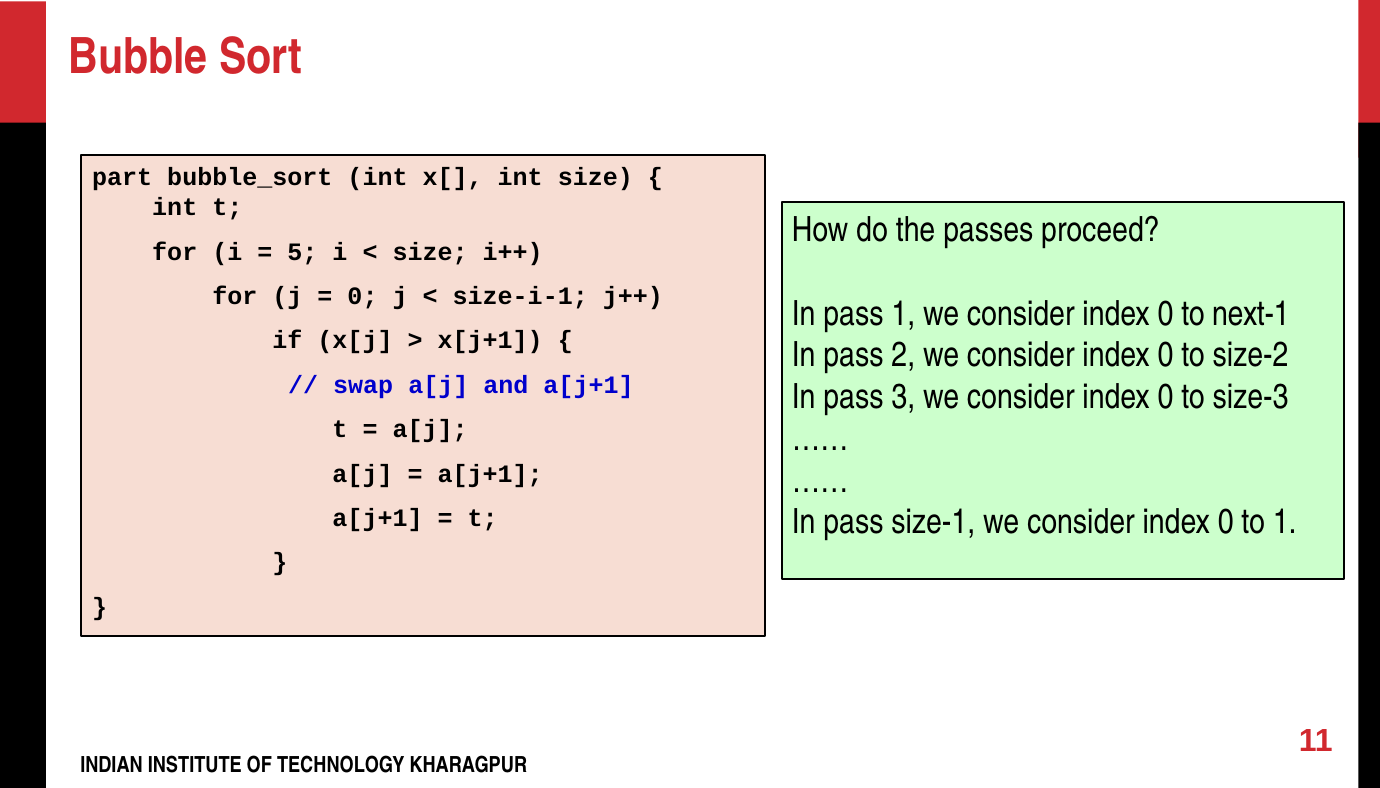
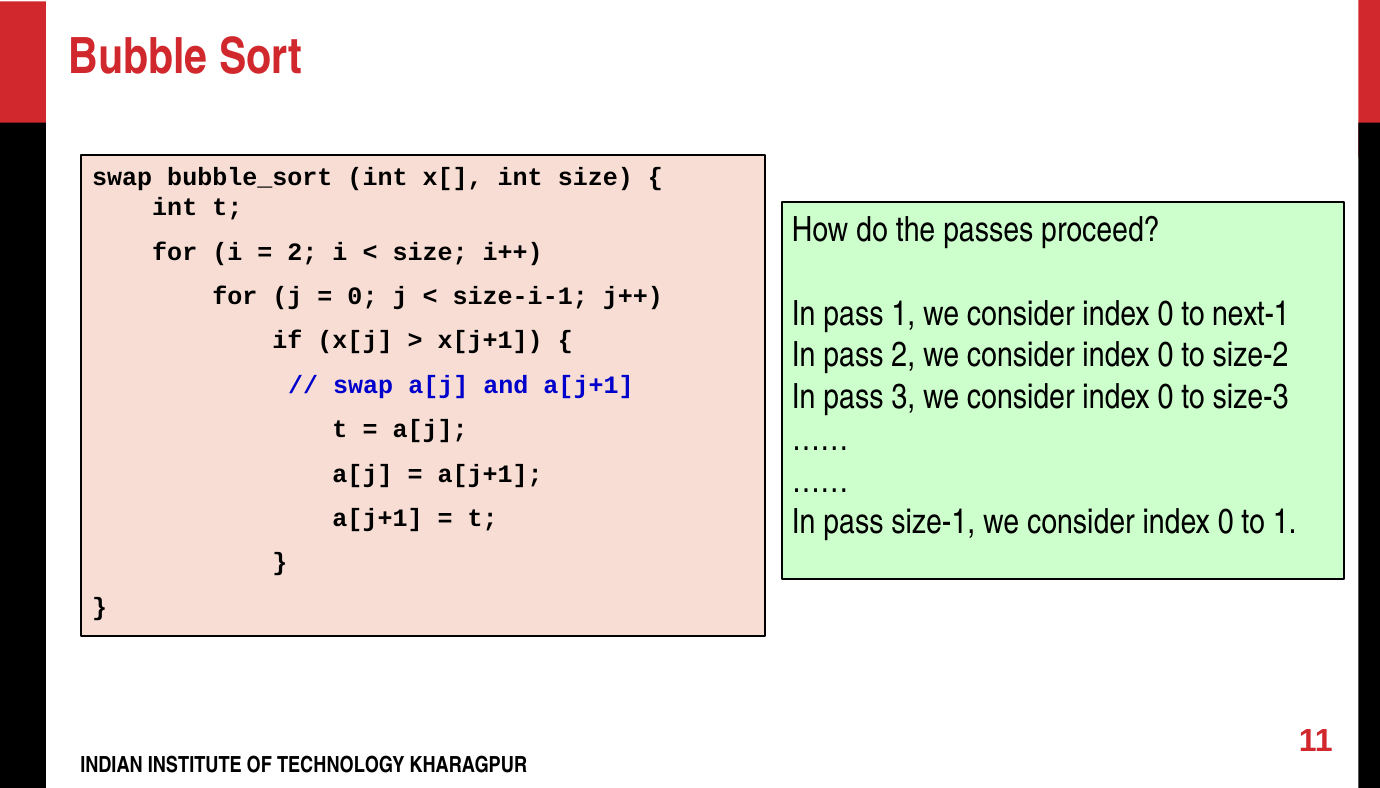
part at (122, 178): part -> swap
5 at (302, 252): 5 -> 2
